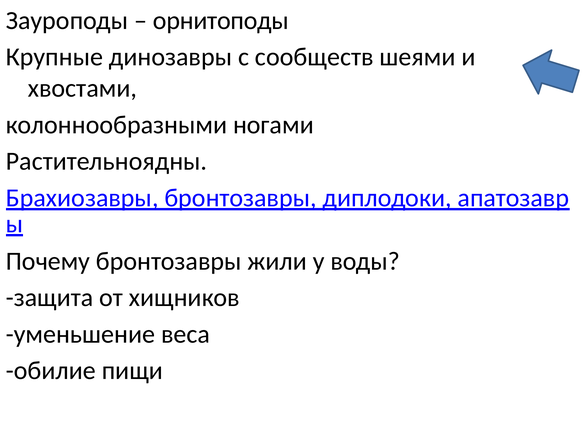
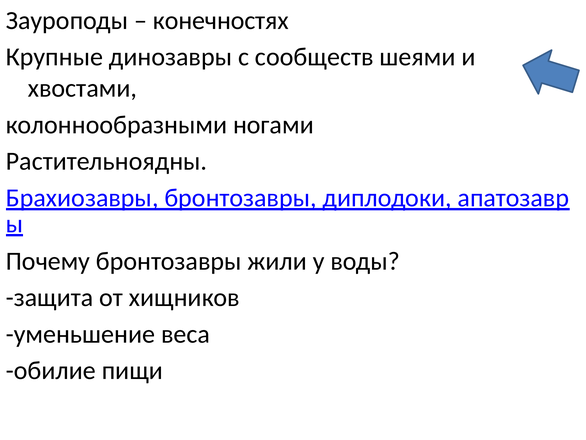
орнитоподы: орнитоподы -> конечностях
